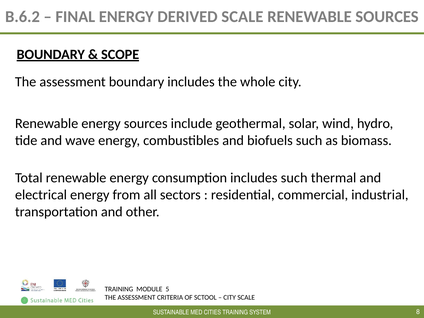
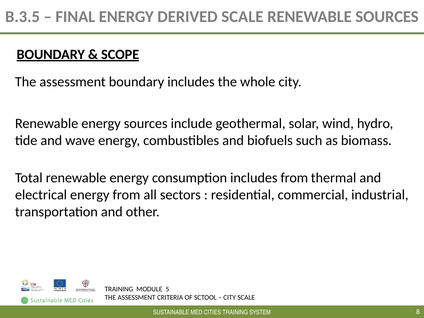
B.6.2: B.6.2 -> B.3.5
includes such: such -> from
